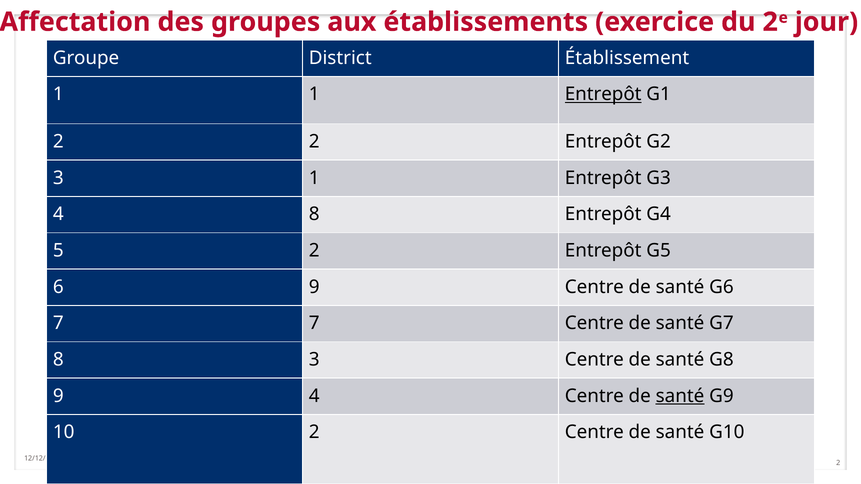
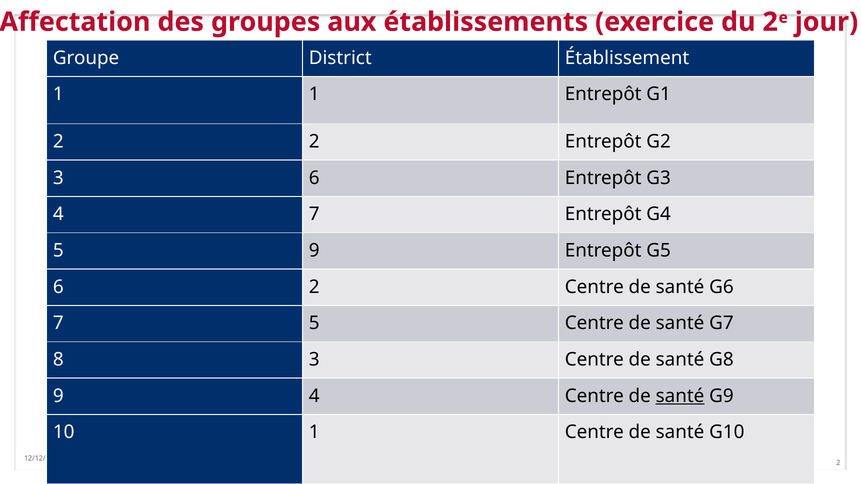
Entrepôt at (603, 94) underline: present -> none
3 1: 1 -> 6
4 8: 8 -> 7
5 2: 2 -> 9
6 9: 9 -> 2
7 7: 7 -> 5
10 2: 2 -> 1
